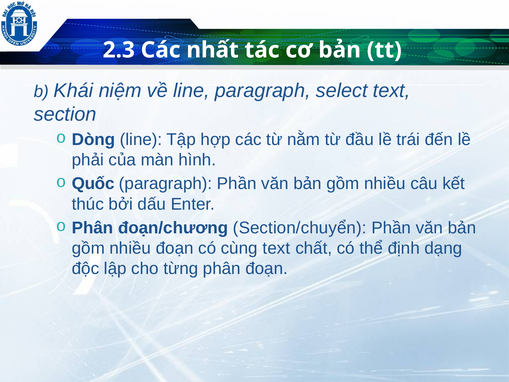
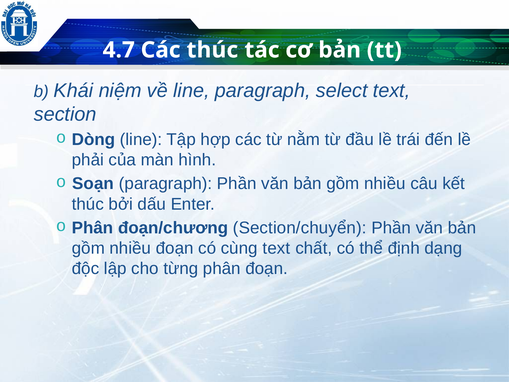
2.3: 2.3 -> 4.7
Các nhất: nhất -> thúc
Quốc: Quốc -> Soạn
